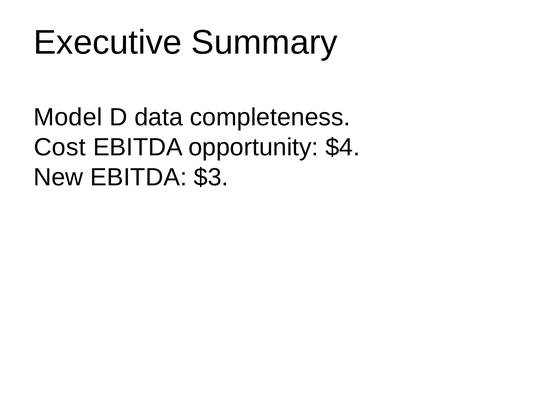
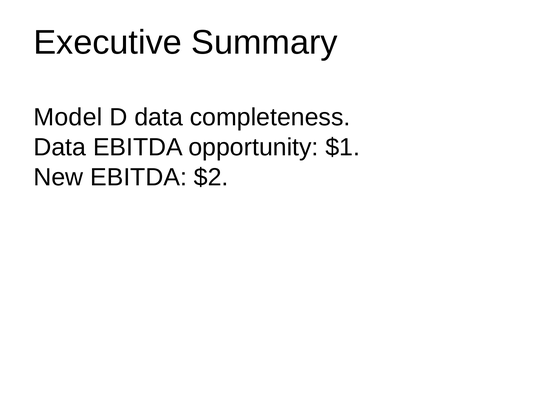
Cost at (60, 147): Cost -> Data
$4: $4 -> $1
$3: $3 -> $2
